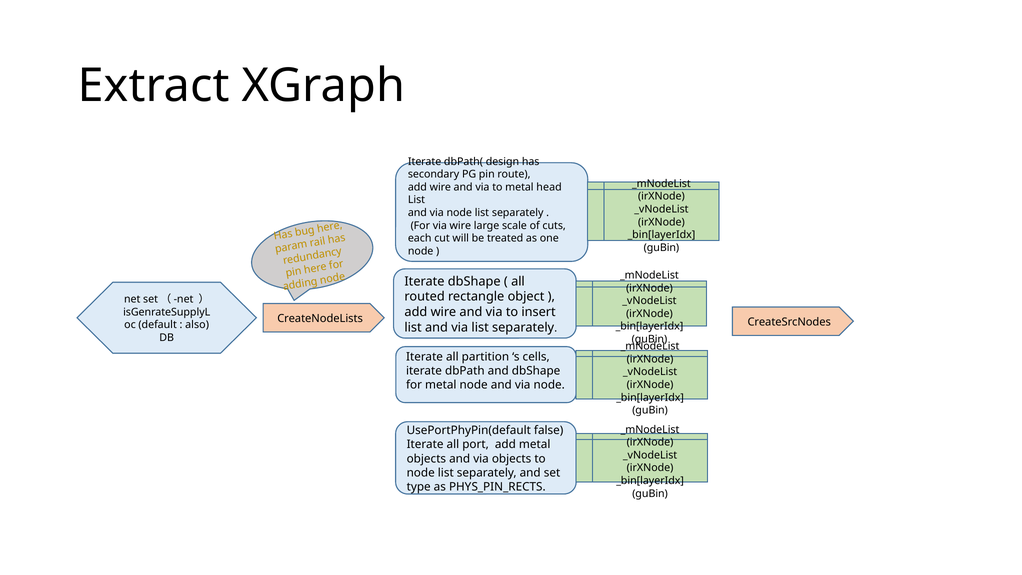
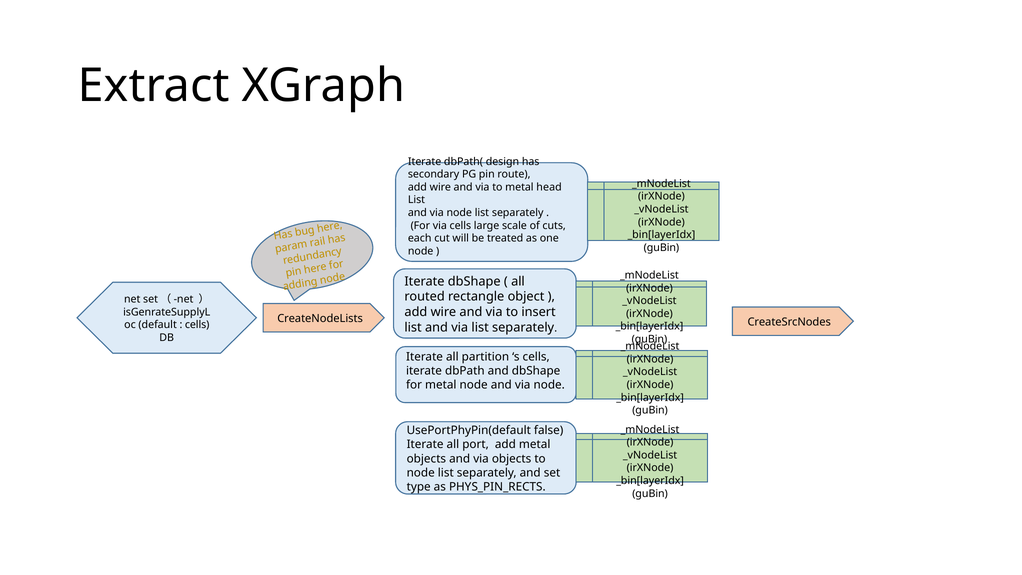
via wire: wire -> cells
also at (197, 325): also -> cells
